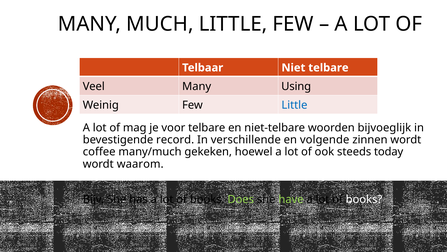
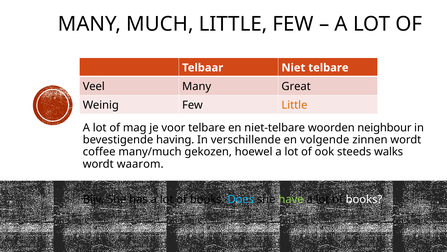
Using: Using -> Great
Little at (294, 105) colour: blue -> orange
bijvoeglijk: bijvoeglijk -> neighbour
record: record -> having
gekeken: gekeken -> gekozen
today: today -> walks
Does colour: light green -> light blue
